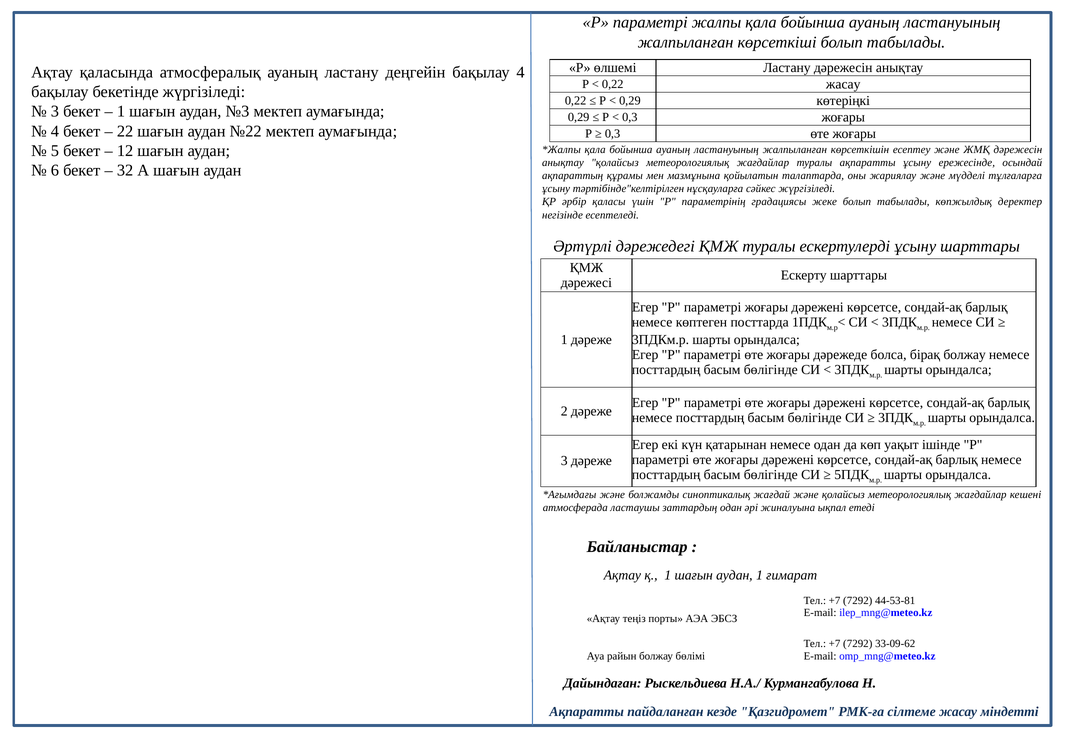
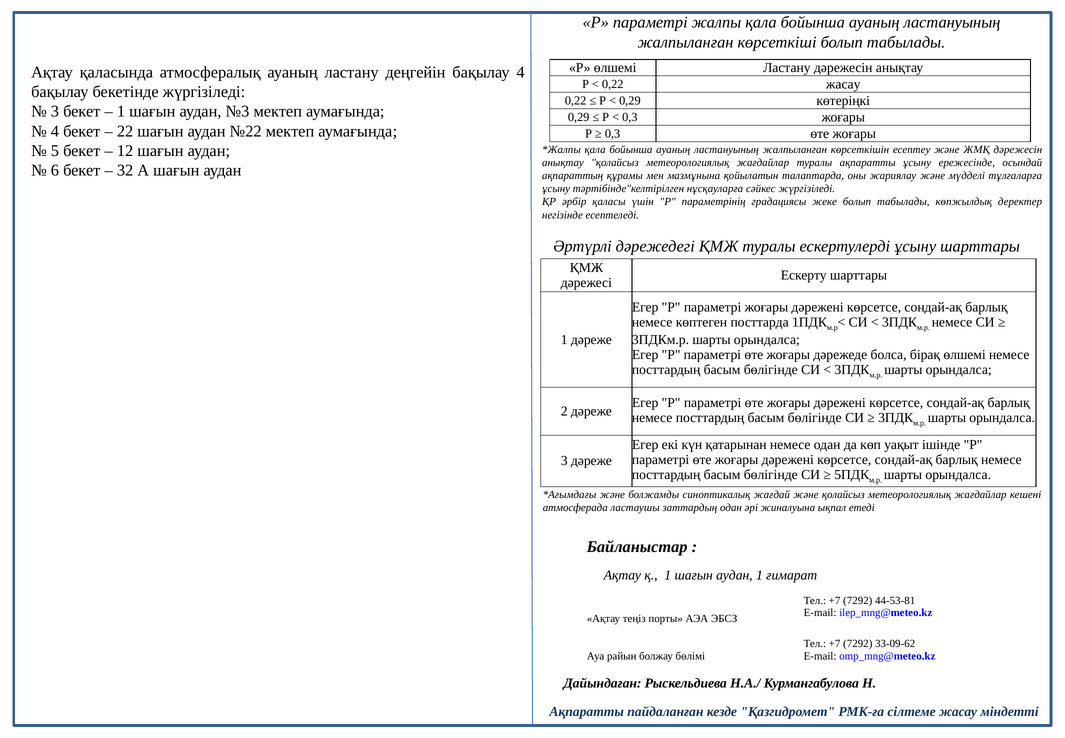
бірақ болжау: болжау -> өлшемі
